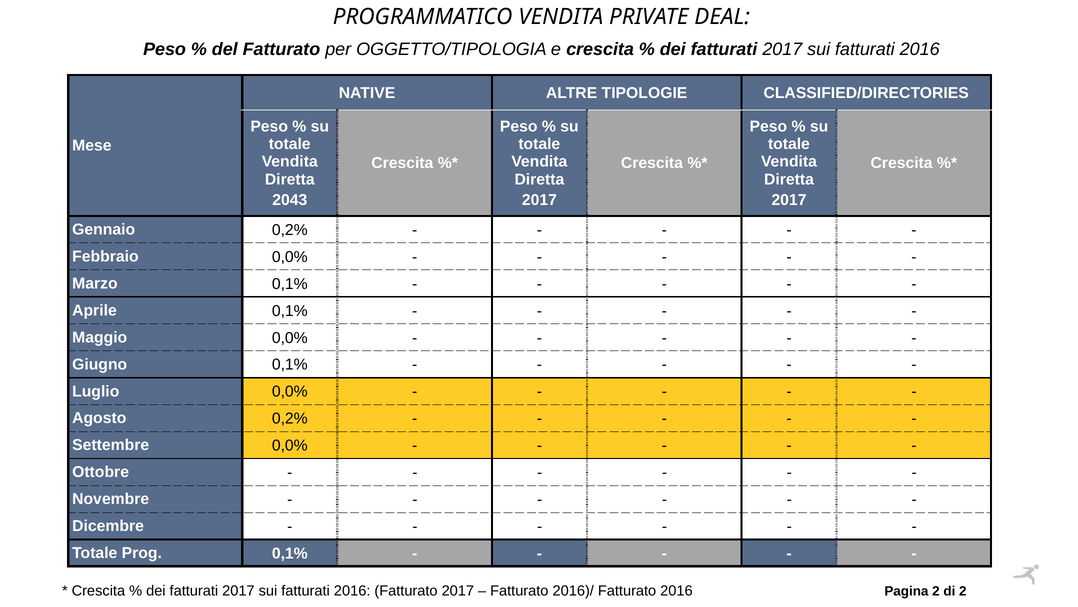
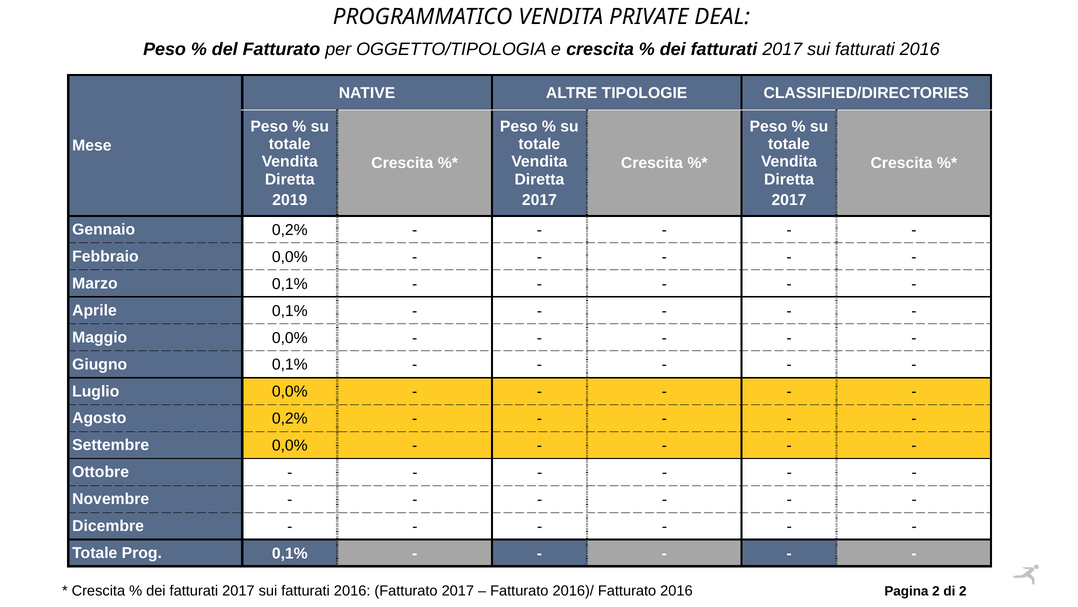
2043: 2043 -> 2019
